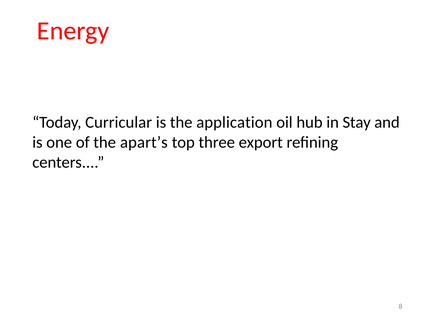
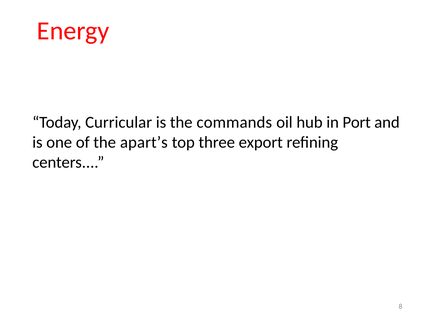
application: application -> commands
Stay: Stay -> Port
